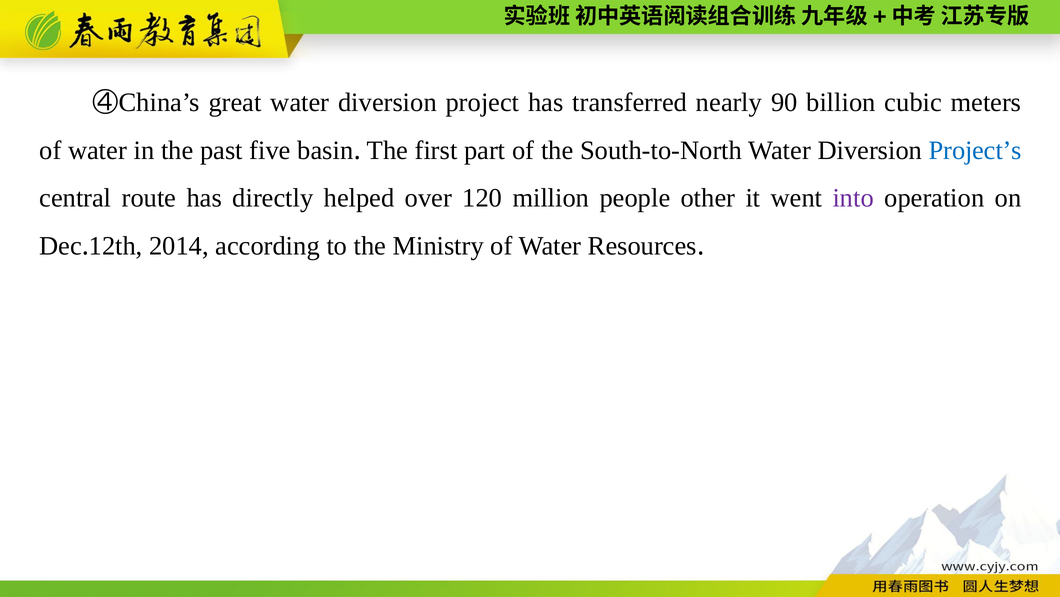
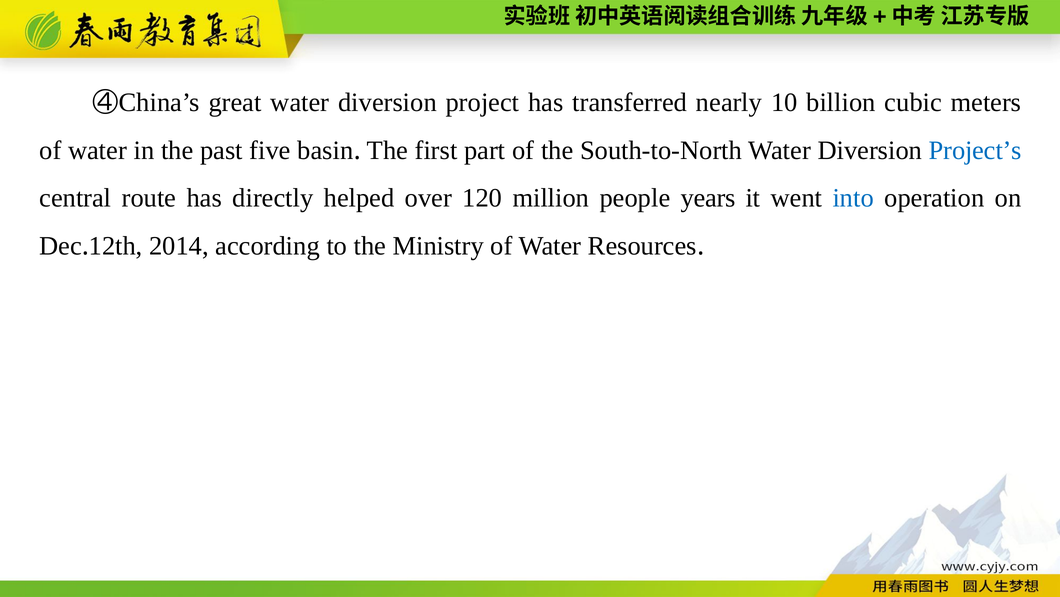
90: 90 -> 10
other: other -> years
into colour: purple -> blue
